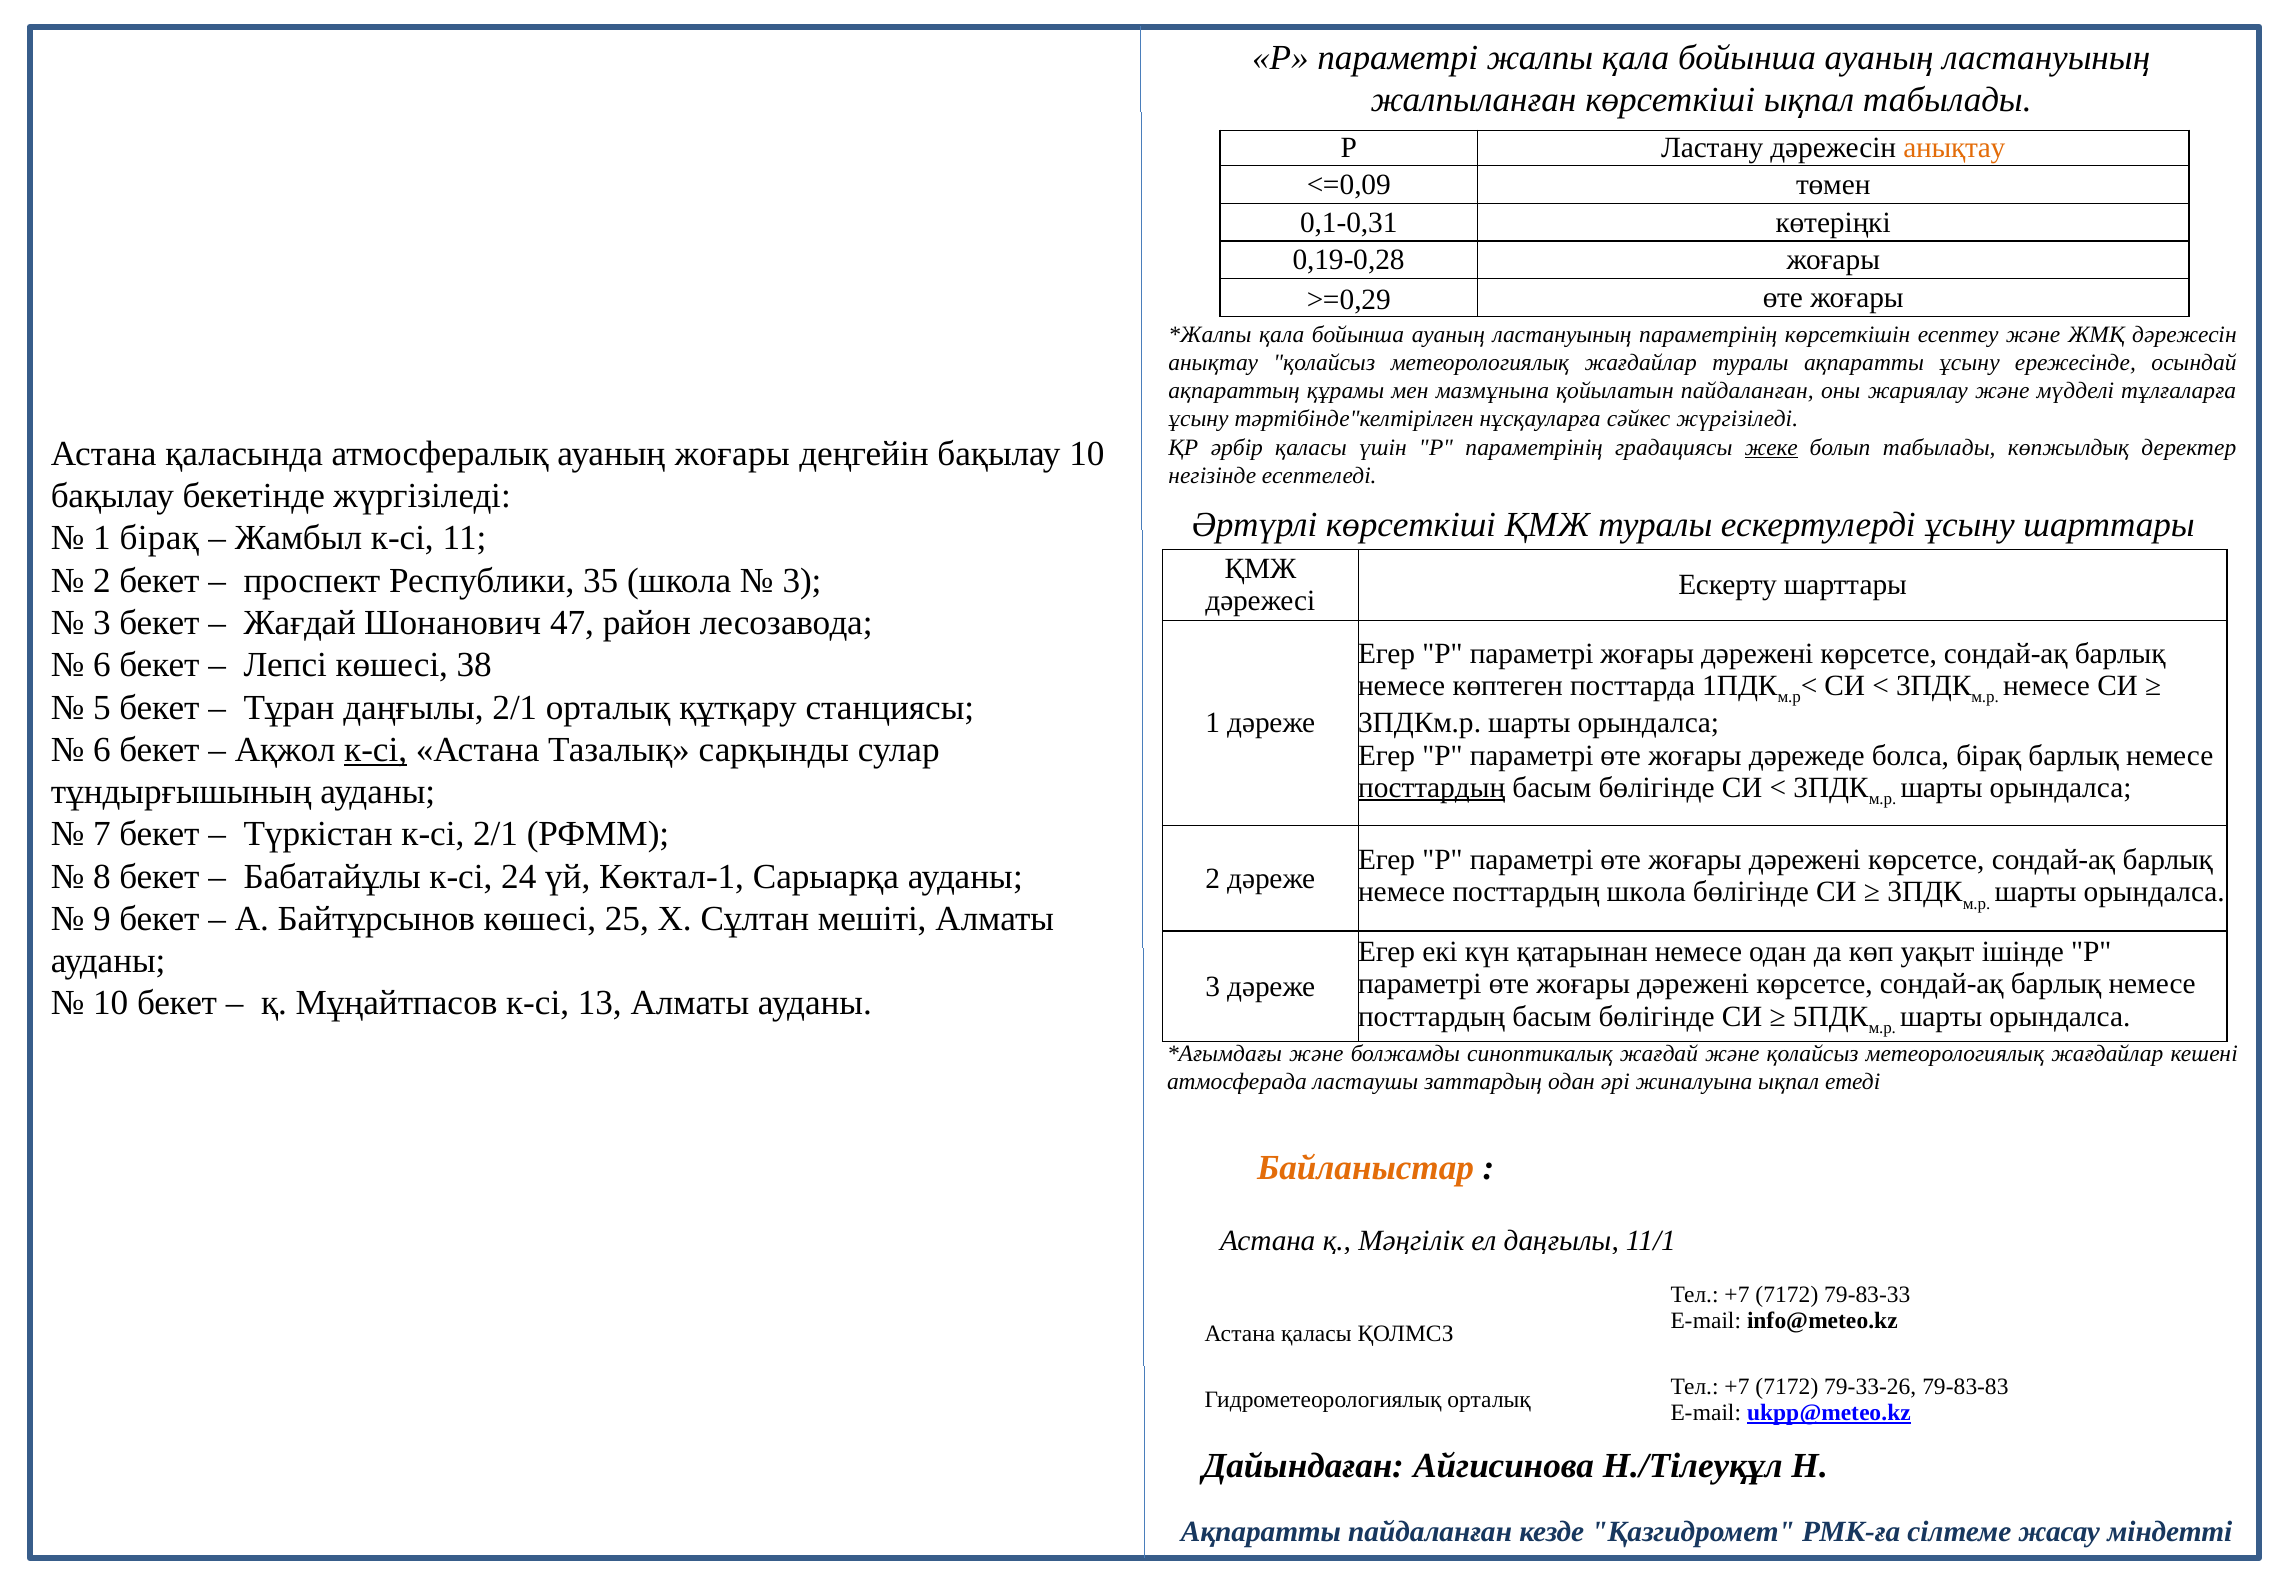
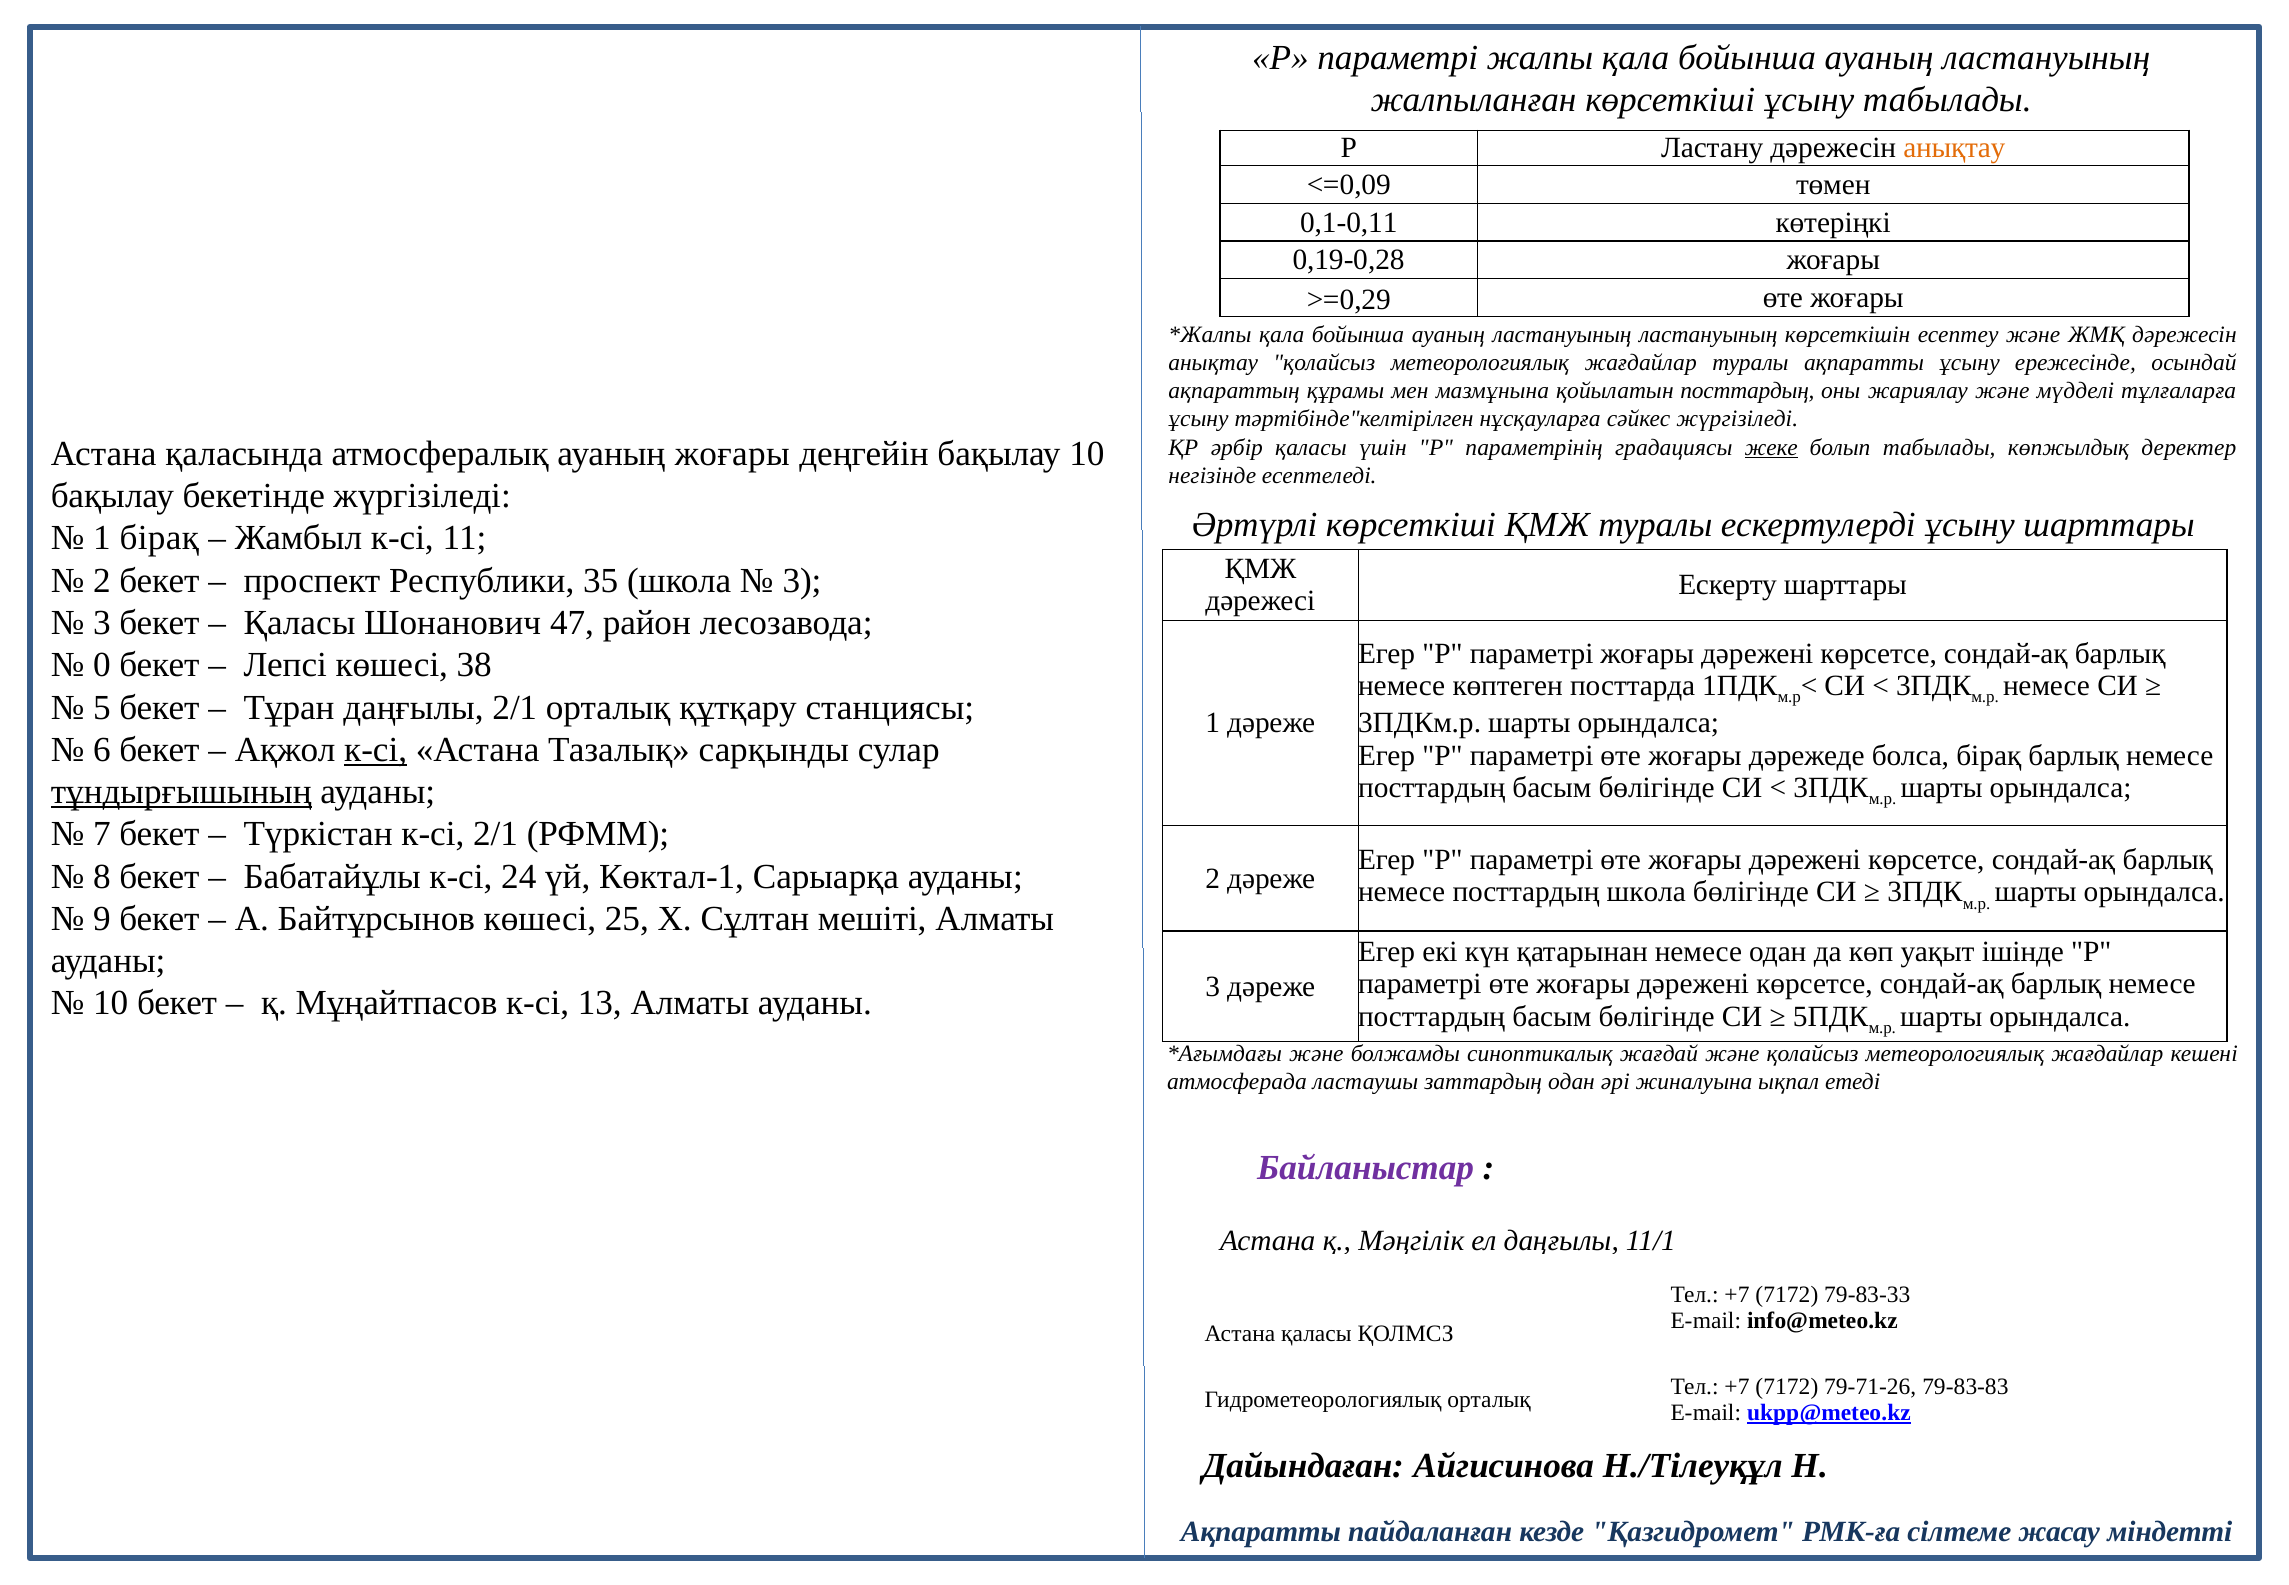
көрсеткіші ықпал: ықпал -> ұсыну
0,1-0,31: 0,1-0,31 -> 0,1-0,11
ластануының параметрінің: параметрінің -> ластануының
қойылатын пайдаланған: пайдаланған -> посттардың
Жағдай at (300, 623): Жағдай -> Қаласы
6 at (102, 665): 6 -> 0
посттардың at (1432, 788) underline: present -> none
тұндырғышының underline: none -> present
Байланыстар colour: orange -> purple
79-33-26: 79-33-26 -> 79-71-26
